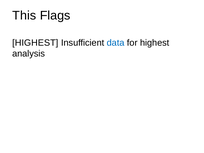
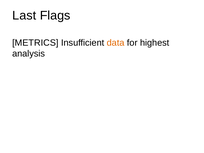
This: This -> Last
HIGHEST at (35, 43): HIGHEST -> METRICS
data colour: blue -> orange
